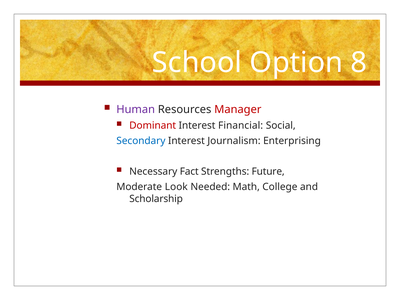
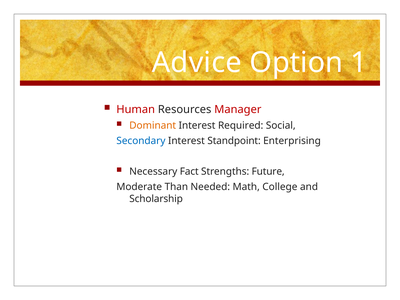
School: School -> Advice
8: 8 -> 1
Human colour: purple -> red
Dominant colour: red -> orange
Financial: Financial -> Required
Journalism: Journalism -> Standpoint
Look: Look -> Than
